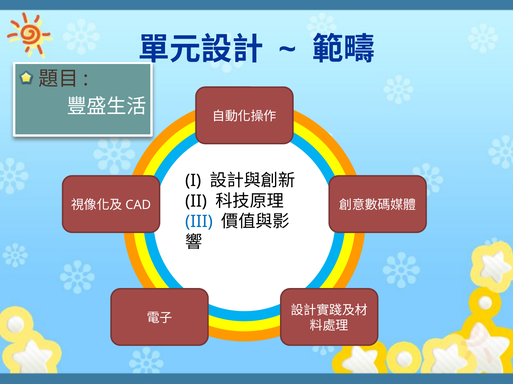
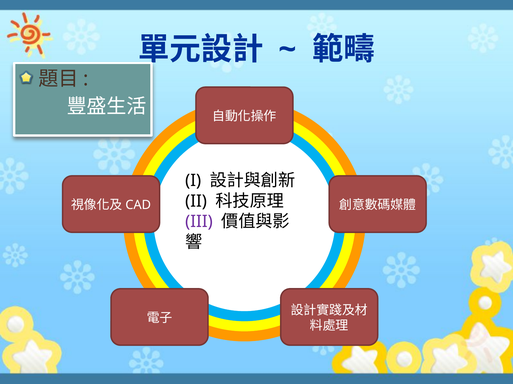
III colour: blue -> purple
